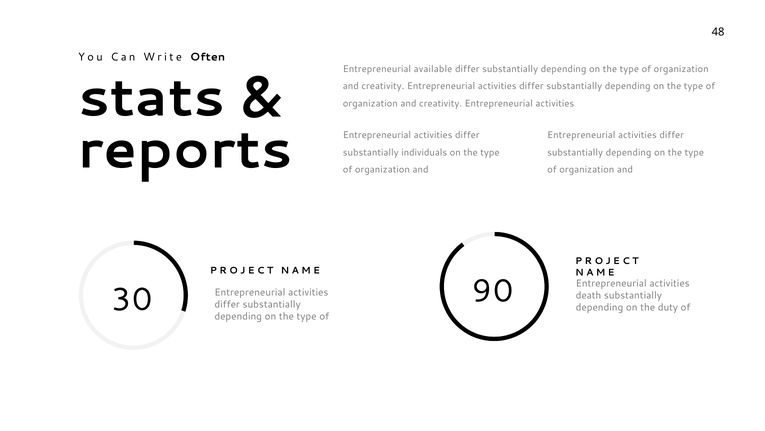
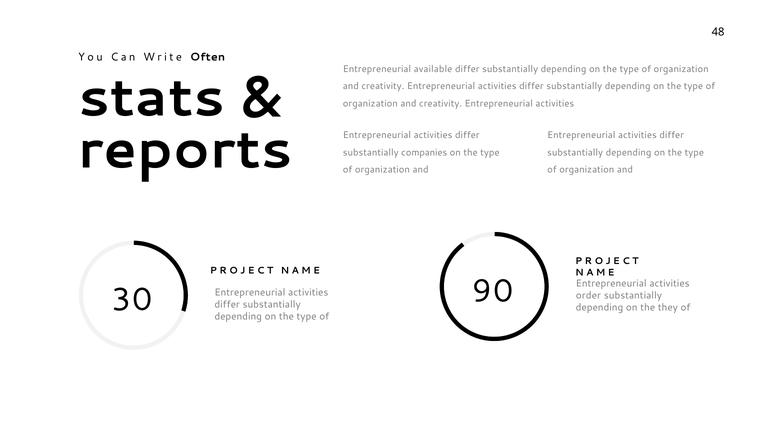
individuals: individuals -> companies
death: death -> order
duty: duty -> they
